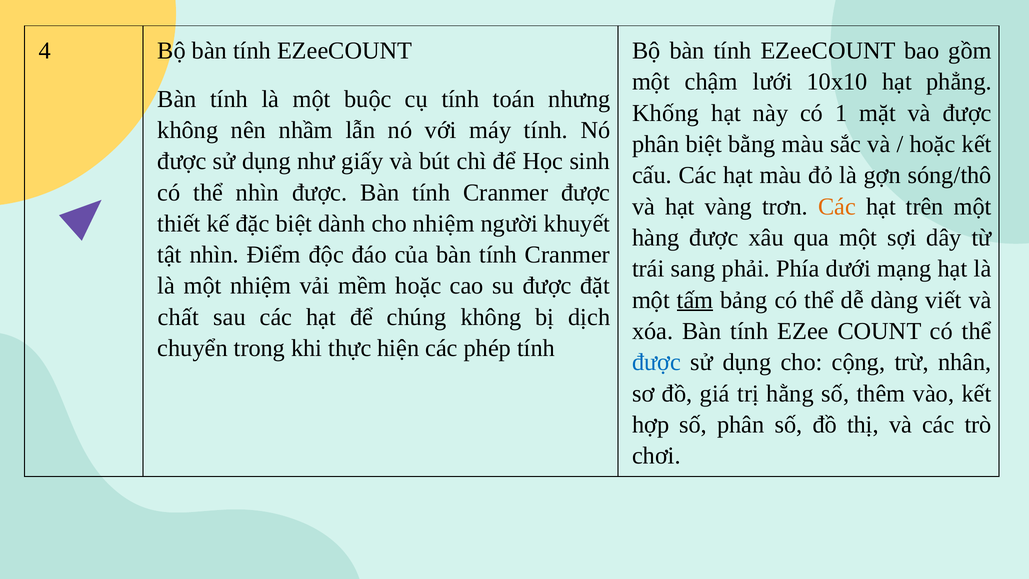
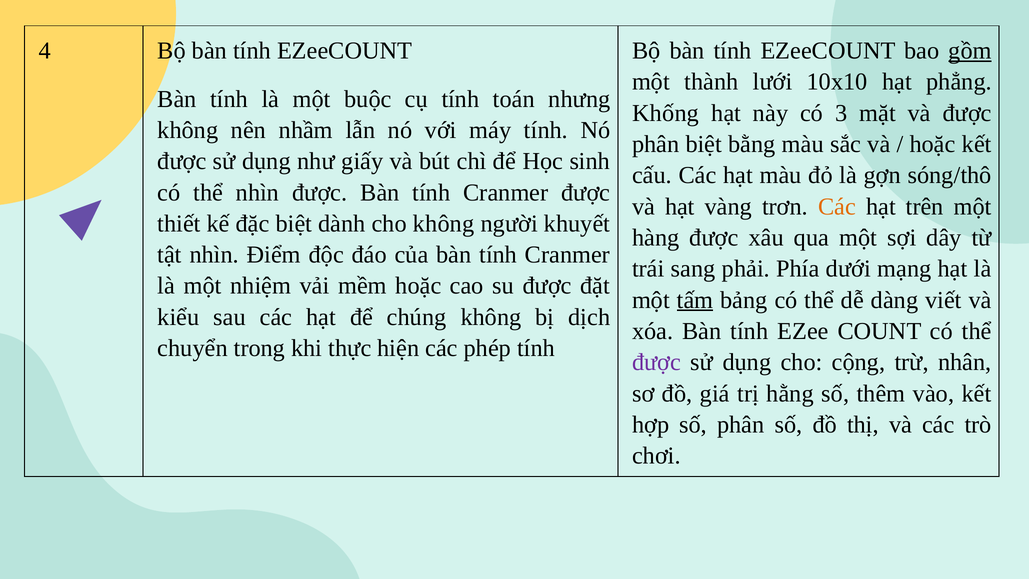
gồm underline: none -> present
chậm: chậm -> thành
1: 1 -> 3
cho nhiệm: nhiệm -> không
chất: chất -> kiểu
được at (657, 362) colour: blue -> purple
